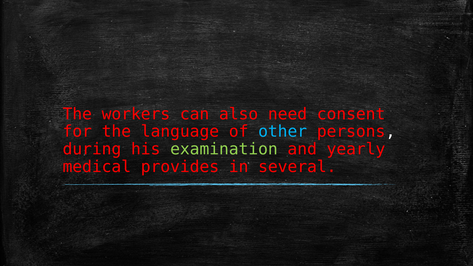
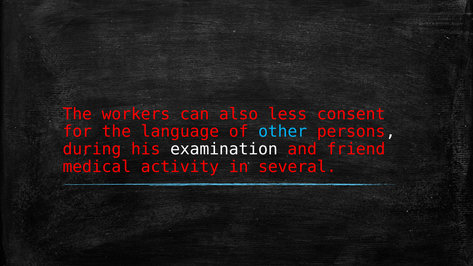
need: need -> less
examination colour: light green -> white
yearly: yearly -> friend
provides: provides -> activity
